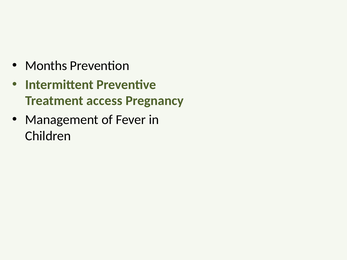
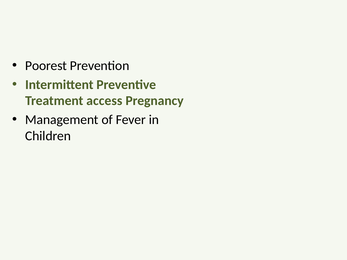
Months: Months -> Poorest
